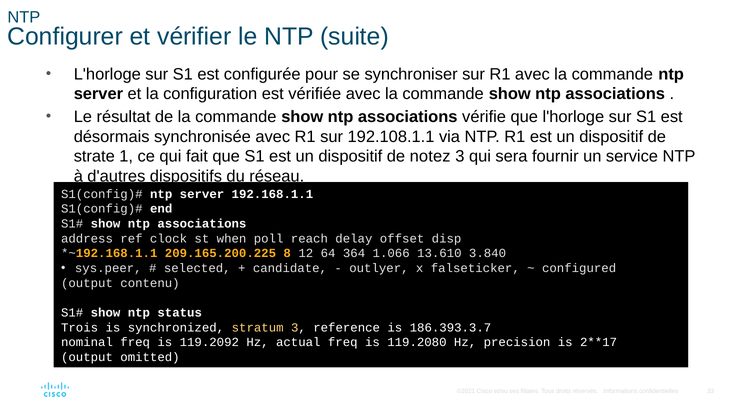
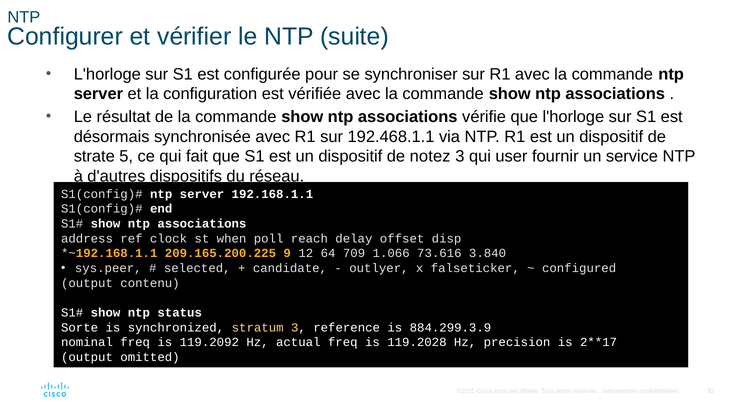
192.108.1.1: 192.108.1.1 -> 192.468.1.1
1: 1 -> 5
sera: sera -> user
8: 8 -> 9
364: 364 -> 709
13.610: 13.610 -> 73.616
Trois: Trois -> Sorte
186.393.3.7: 186.393.3.7 -> 884.299.3.9
119.2080: 119.2080 -> 119.2028
